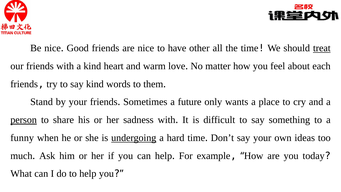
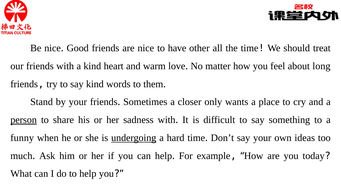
treat underline: present -> none
each: each -> long
future: future -> closer
